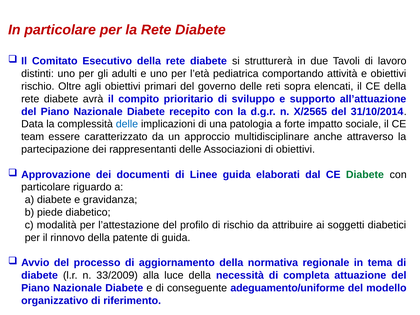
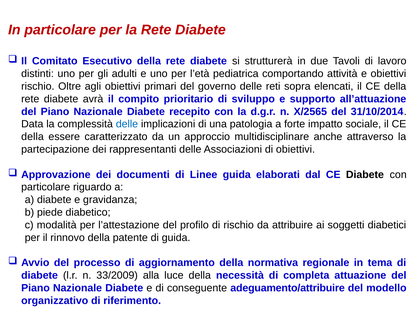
team at (33, 137): team -> della
Diabete at (365, 175) colour: green -> black
adeguamento/uniforme: adeguamento/uniforme -> adeguamento/attribuire
